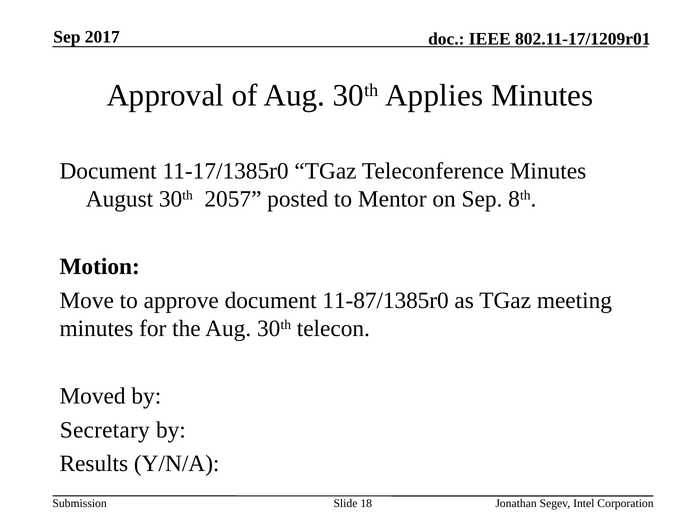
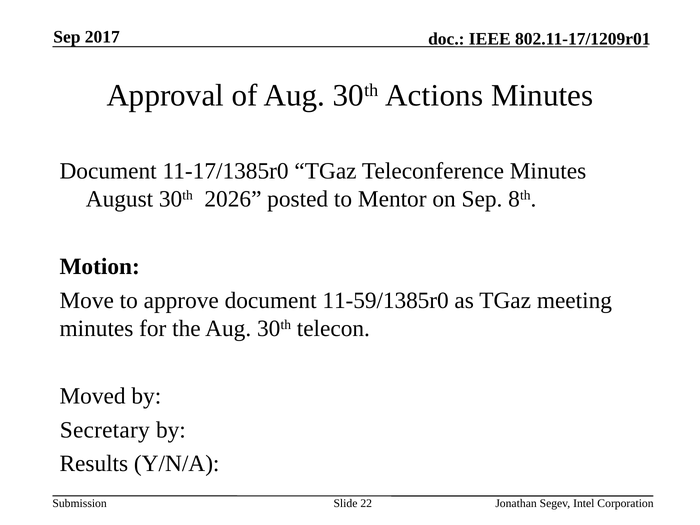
Applies: Applies -> Actions
2057: 2057 -> 2026
11-87/1385r0: 11-87/1385r0 -> 11-59/1385r0
18: 18 -> 22
